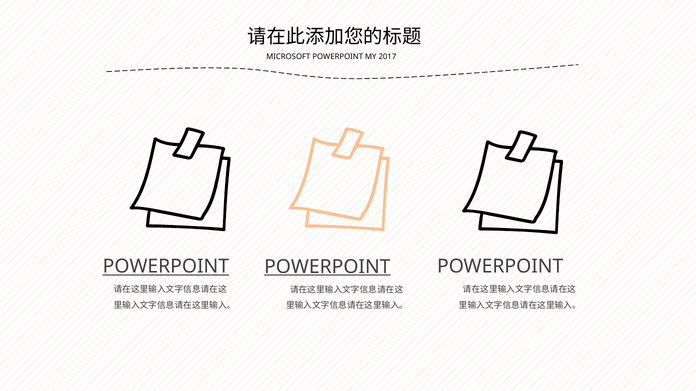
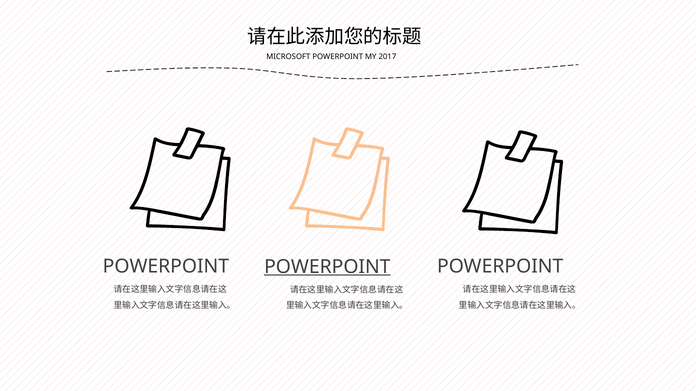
POWERPOINT at (166, 267) underline: present -> none
